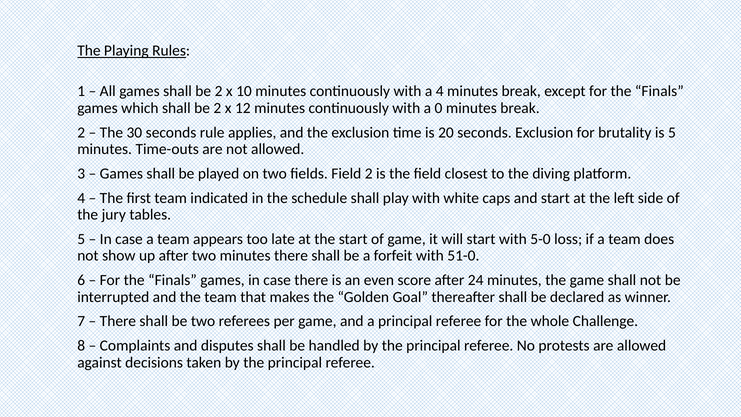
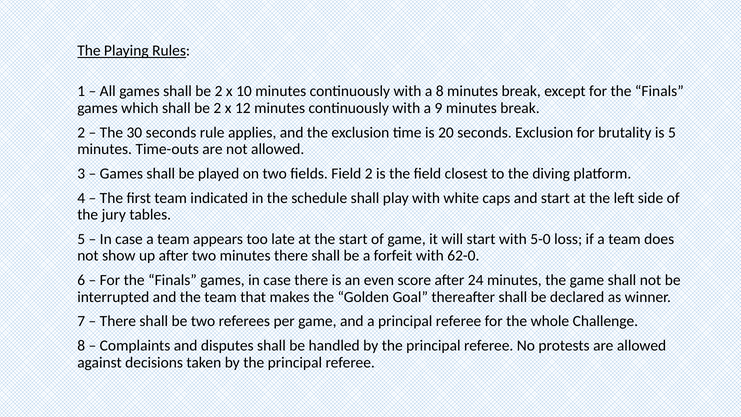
a 4: 4 -> 8
0: 0 -> 9
51-0: 51-0 -> 62-0
